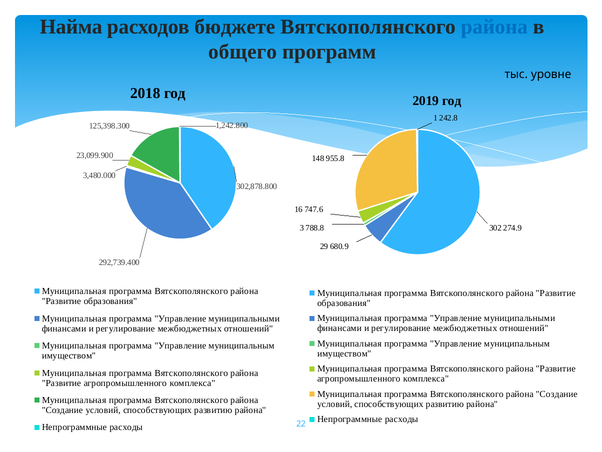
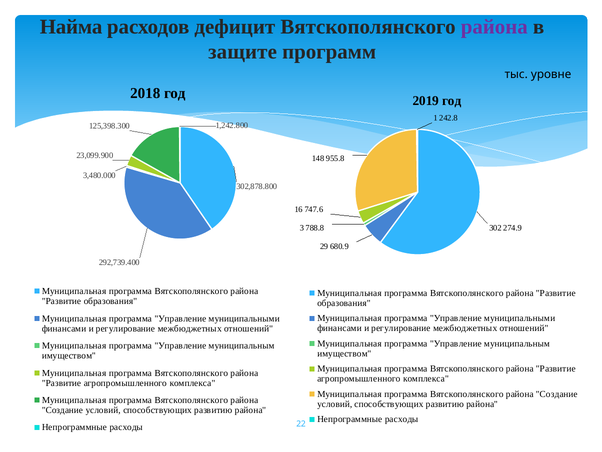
бюджете: бюджете -> дефицит
района at (494, 27) colour: blue -> purple
общего: общего -> защите
